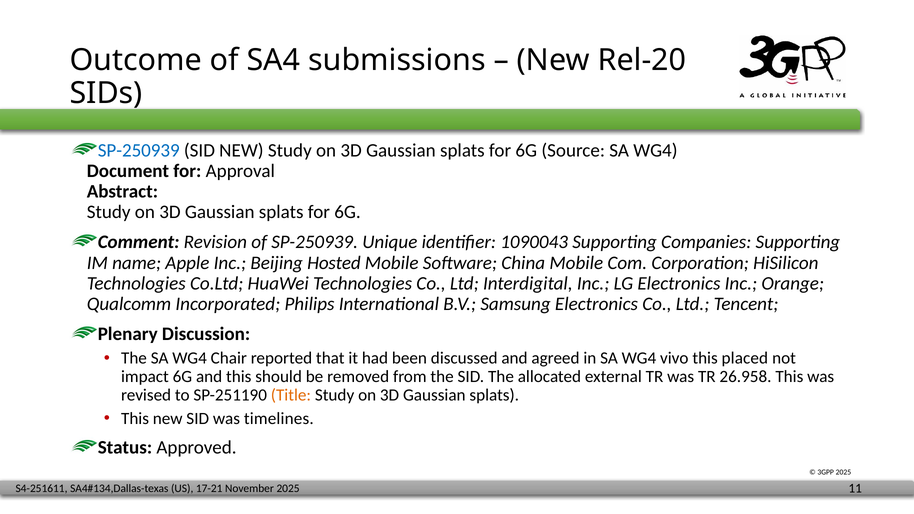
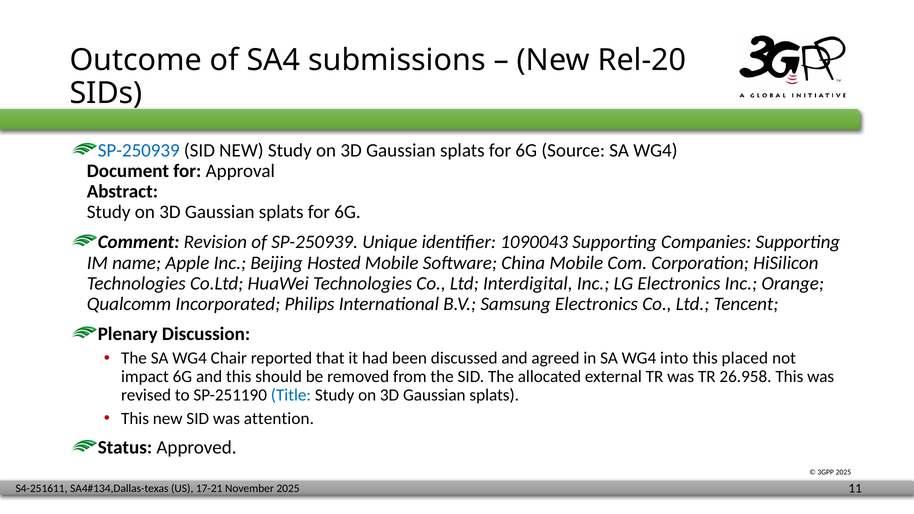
vivo: vivo -> into
Title colour: orange -> blue
timelines: timelines -> attention
